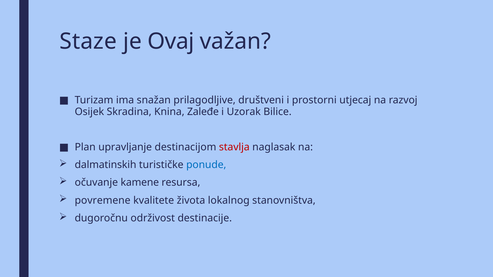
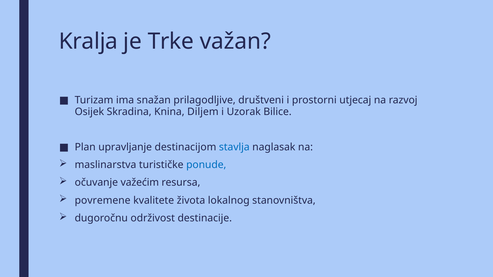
Staze: Staze -> Kralja
Ovaj: Ovaj -> Trke
Zaleđe: Zaleđe -> Diljem
stavlja colour: red -> blue
dalmatinskih: dalmatinskih -> maslinarstva
kamene: kamene -> važećim
